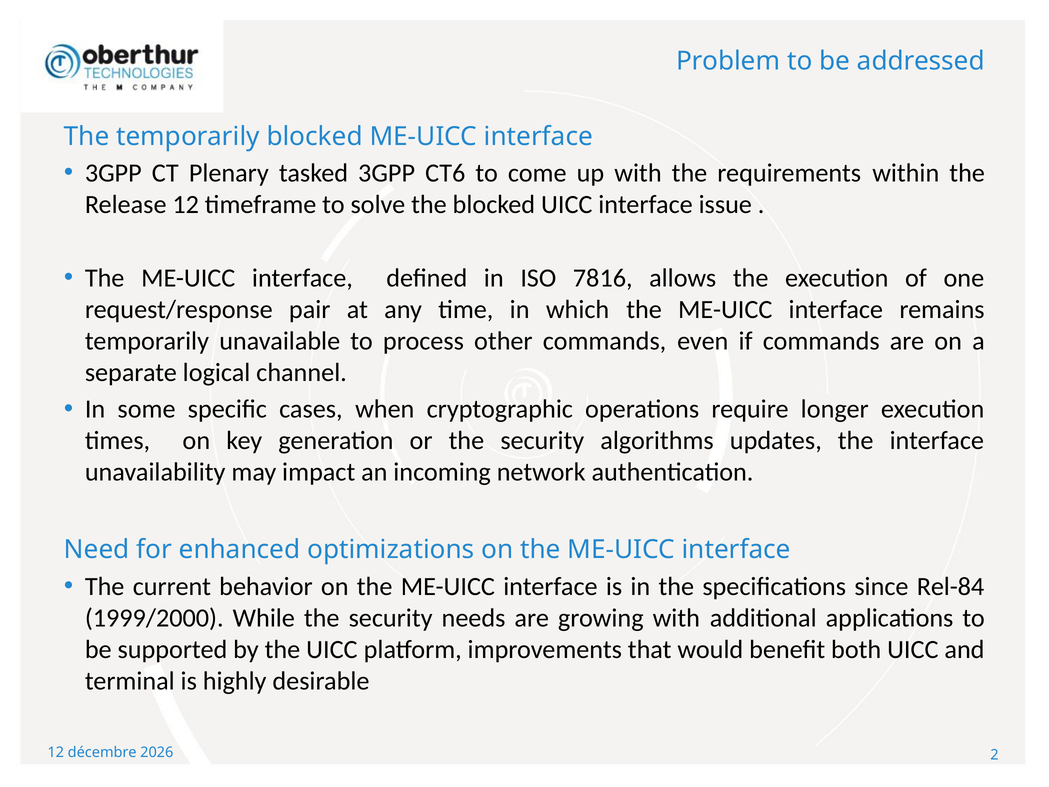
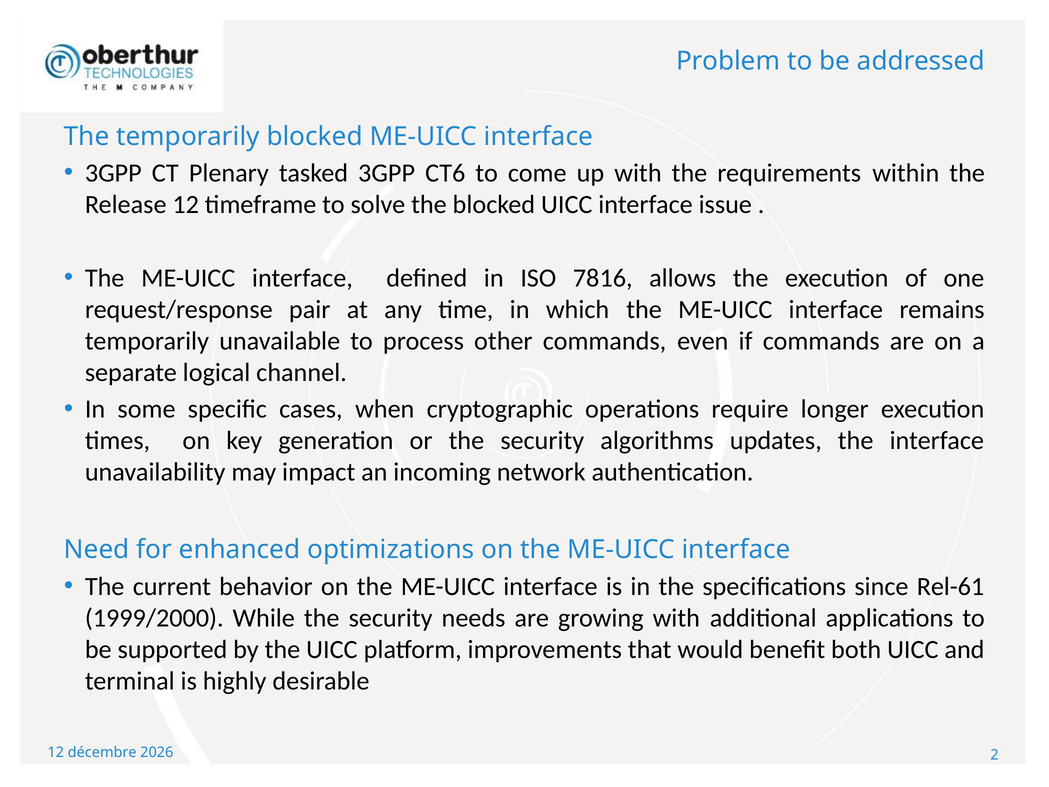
Rel-84: Rel-84 -> Rel-61
